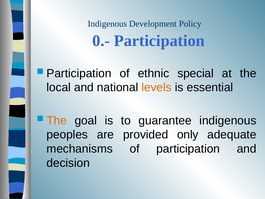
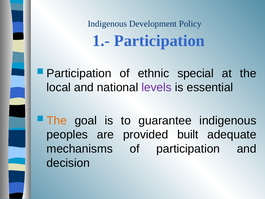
0.-: 0.- -> 1.-
levels colour: orange -> purple
only: only -> built
